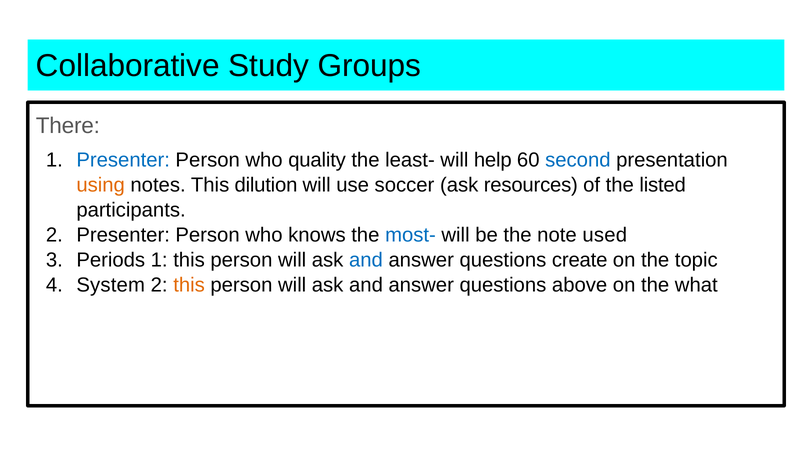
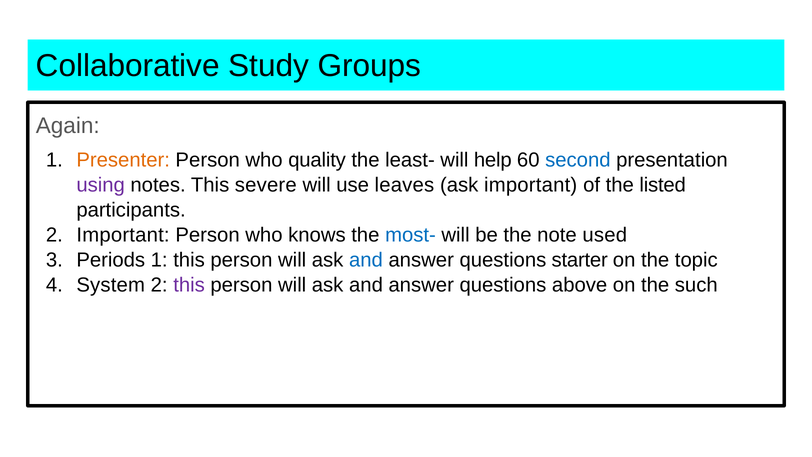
There: There -> Again
Presenter at (123, 160) colour: blue -> orange
using colour: orange -> purple
dilution: dilution -> severe
soccer: soccer -> leaves
ask resources: resources -> important
2 Presenter: Presenter -> Important
create: create -> starter
this at (189, 285) colour: orange -> purple
what: what -> such
